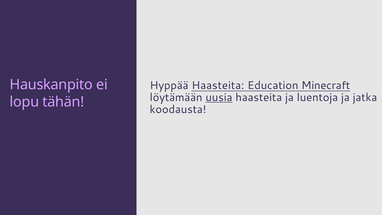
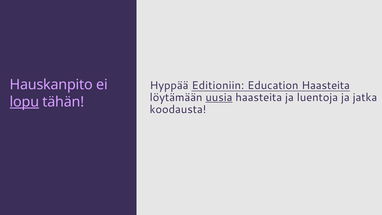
Hyppää Haasteita: Haasteita -> Editioniin
Education Minecraft: Minecraft -> Haasteita
lopu underline: none -> present
